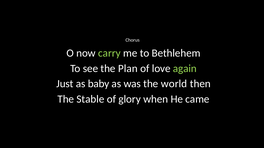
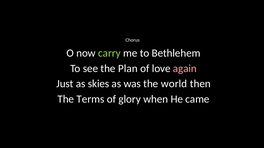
again colour: light green -> pink
baby: baby -> skies
Stable: Stable -> Terms
